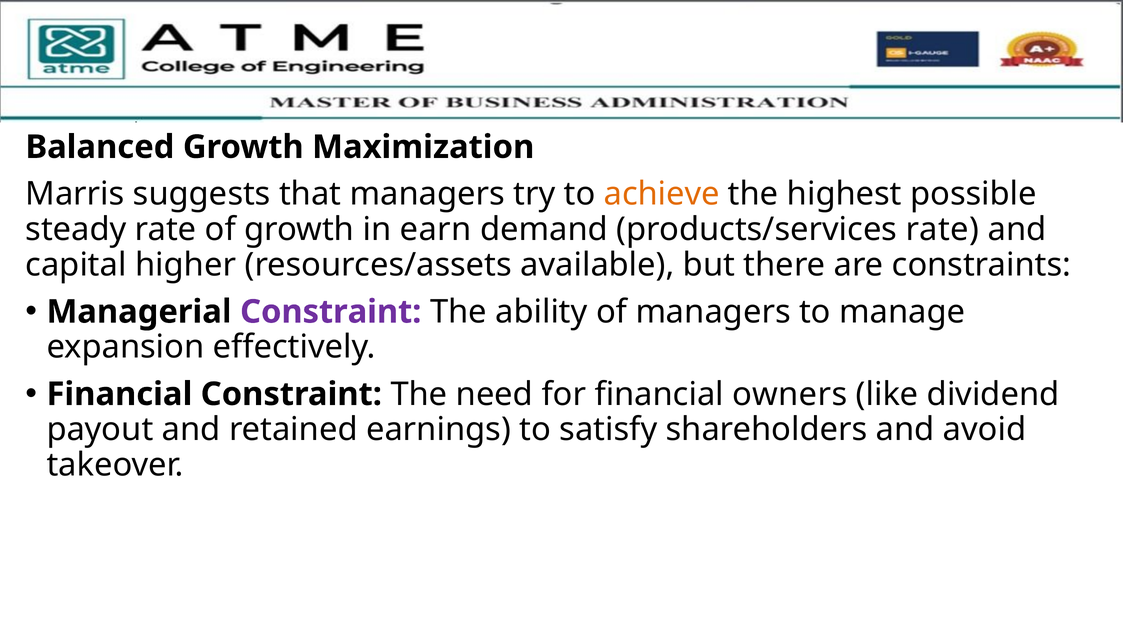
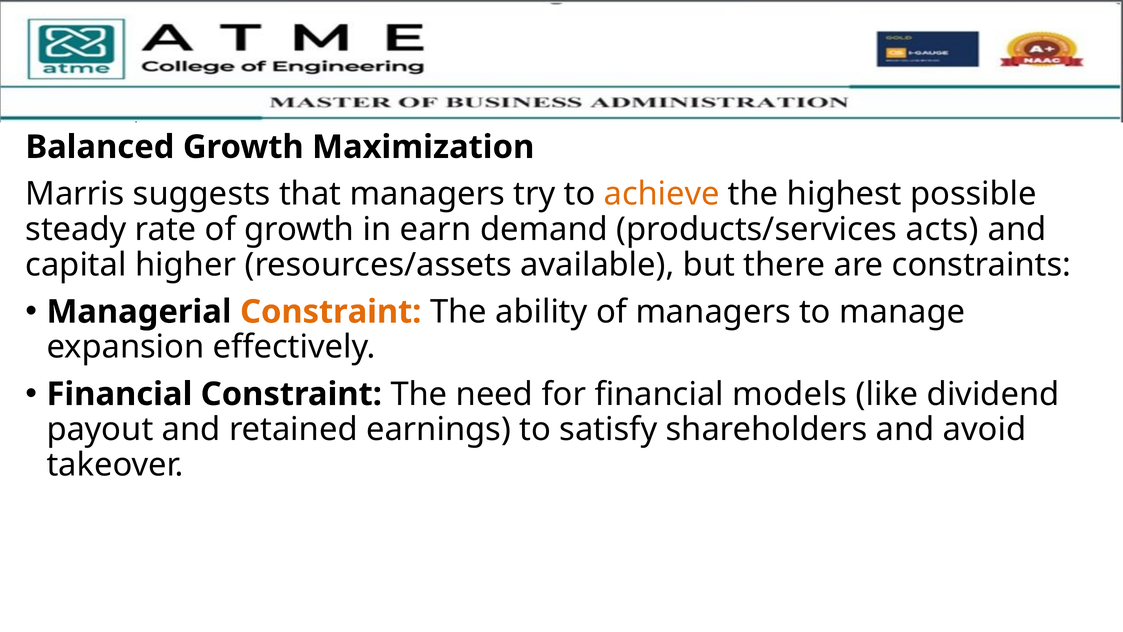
products/services rate: rate -> acts
Constraint at (331, 312) colour: purple -> orange
owners: owners -> models
